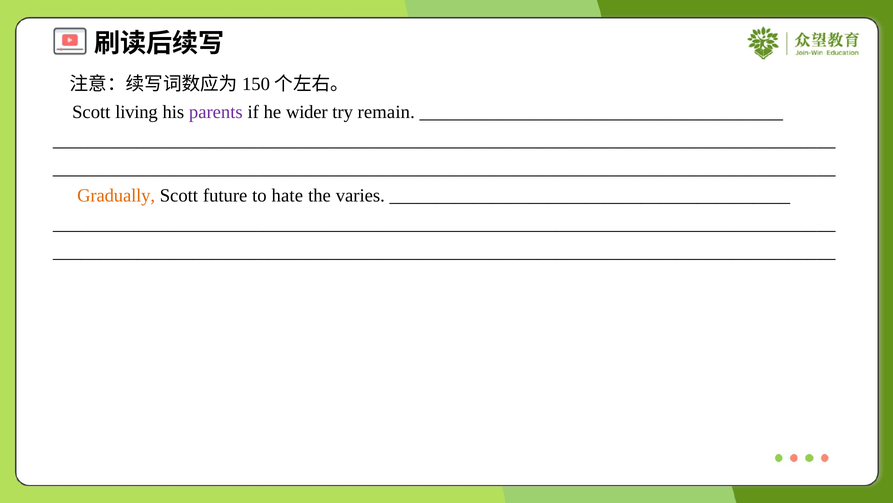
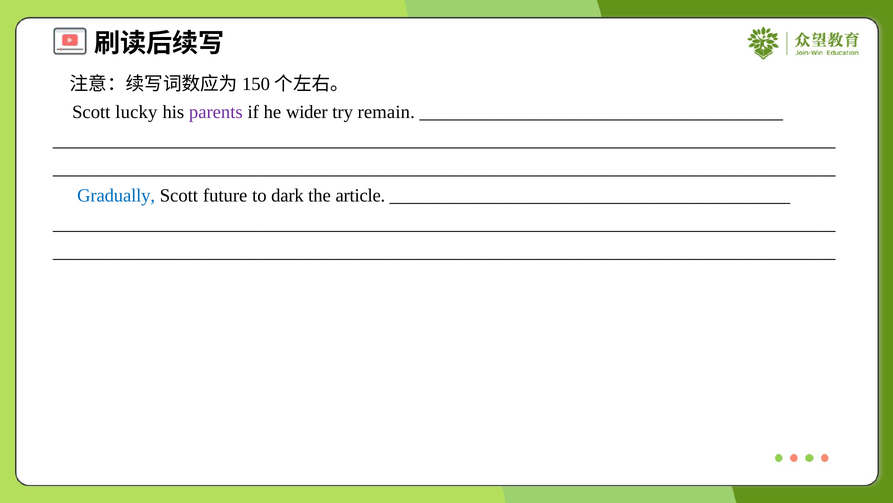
living: living -> lucky
Gradually colour: orange -> blue
hate: hate -> dark
varies: varies -> article
